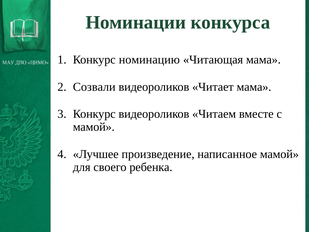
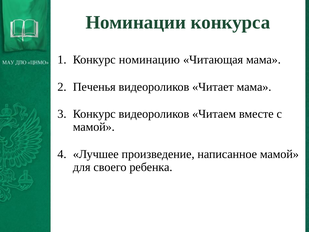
Созвали: Созвали -> Печенья
